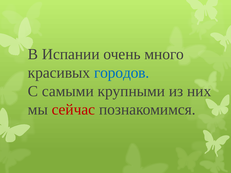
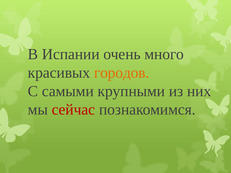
городов colour: blue -> orange
